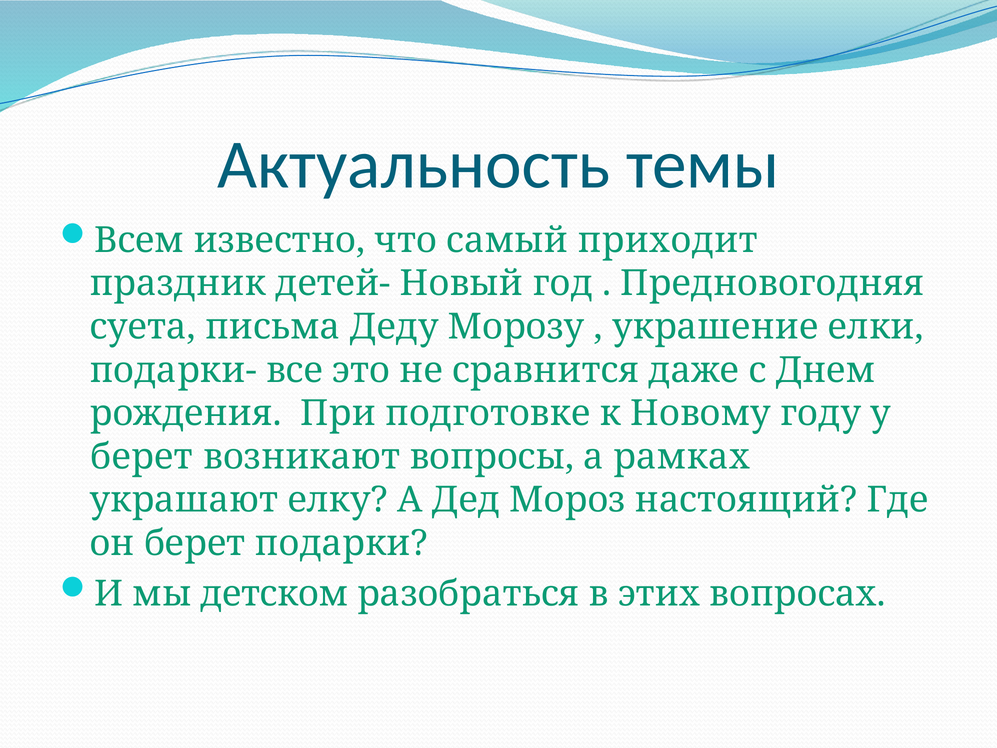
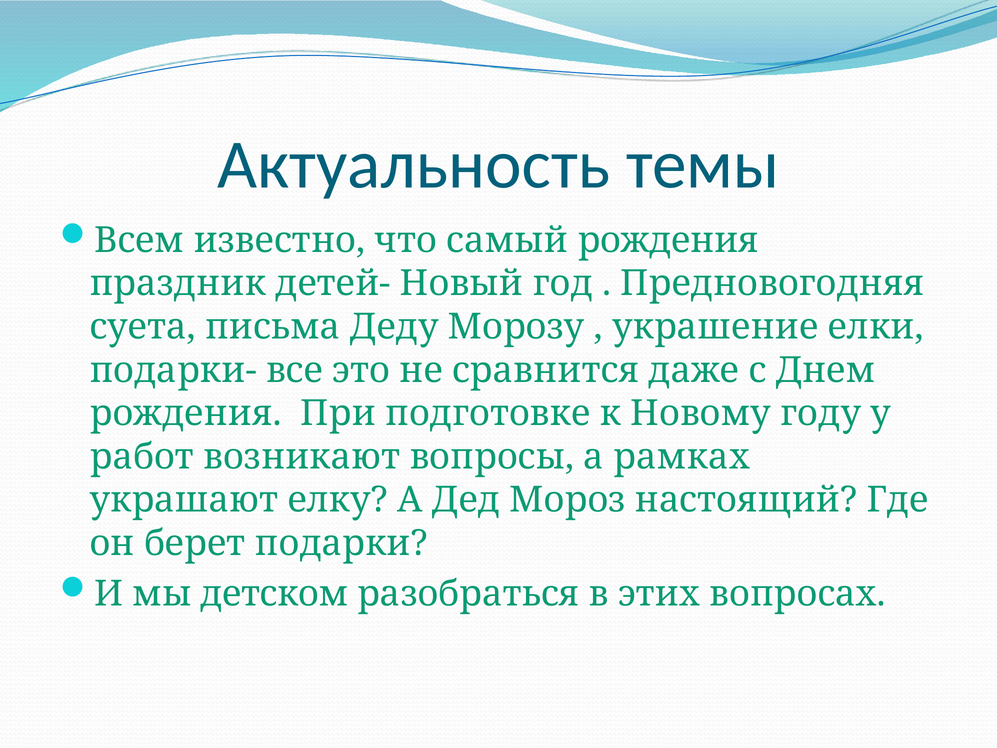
самый приходит: приходит -> рождения
берет at (142, 457): берет -> работ
